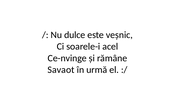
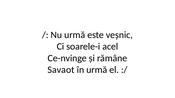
Nu dulce: dulce -> urmă
